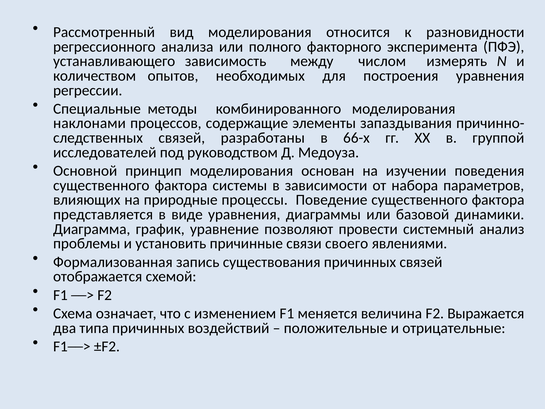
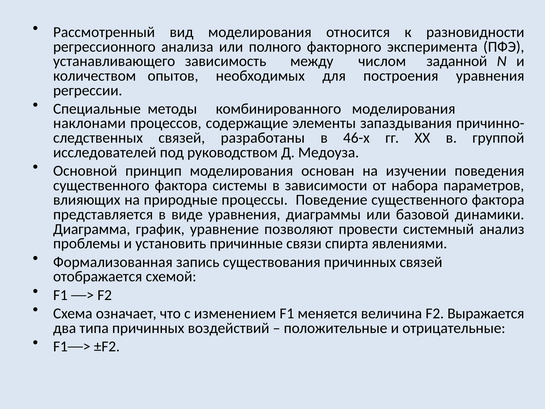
измерять: измерять -> заданной
66-х: 66-х -> 46-х
своего: своего -> спирта
